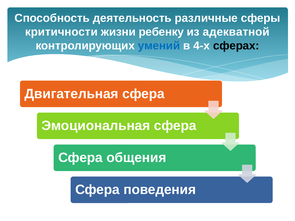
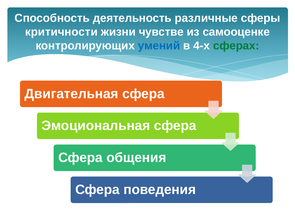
ребенку: ребенку -> чувстве
адекватной: адекватной -> самооценке
сферах colour: black -> green
